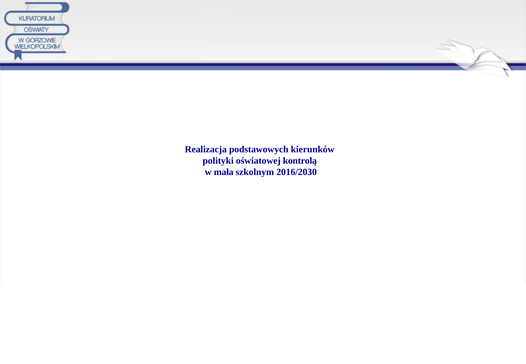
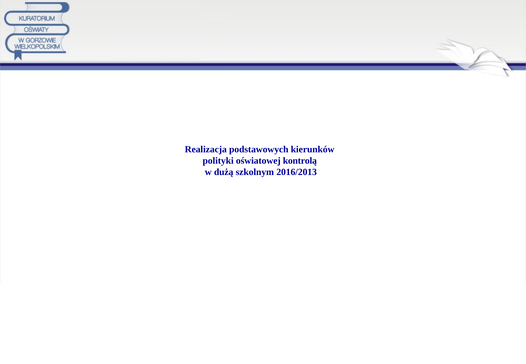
mała: mała -> dużą
2016/2030: 2016/2030 -> 2016/2013
